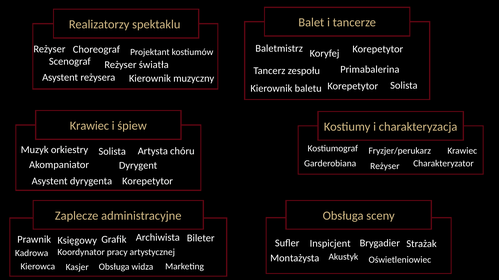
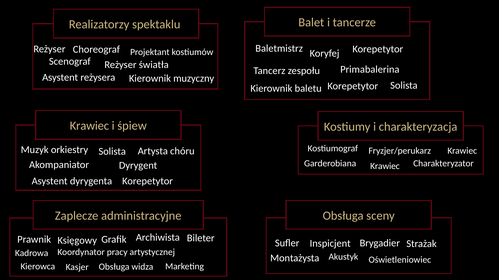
Garderobiana Reżyser: Reżyser -> Krawiec
